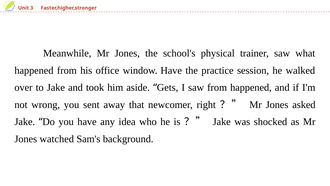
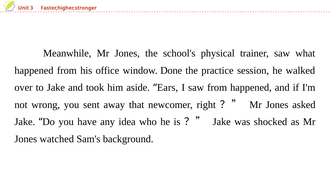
window Have: Have -> Done
Gets: Gets -> Ears
